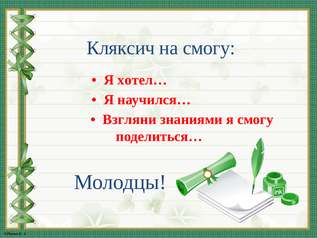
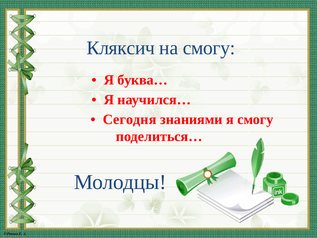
хотел…: хотел… -> буква…
Взгляни: Взгляни -> Сегодня
